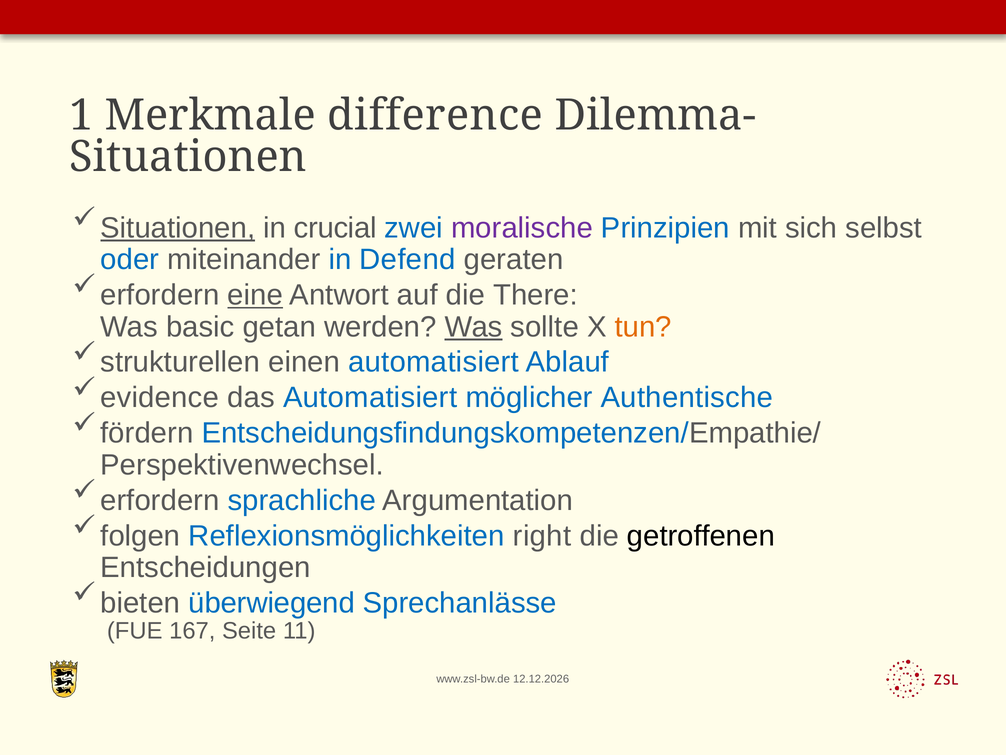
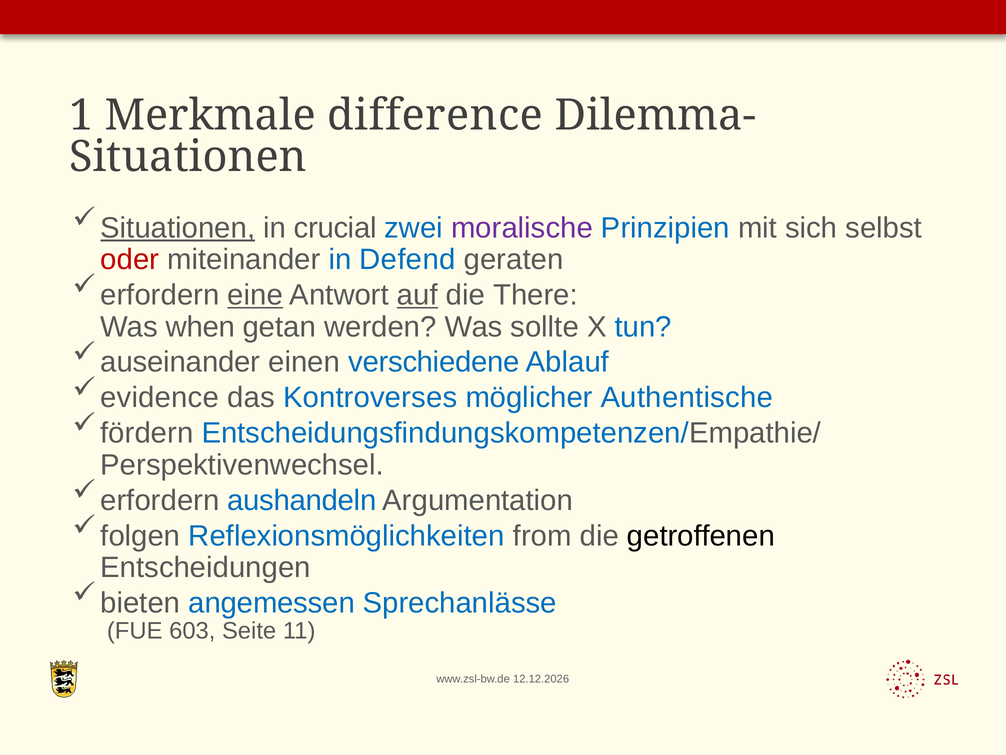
oder colour: blue -> red
auf underline: none -> present
basic: basic -> when
Was at (474, 327) underline: present -> none
tun colour: orange -> blue
strukturellen: strukturellen -> auseinander
einen automatisiert: automatisiert -> verschiedene
das Automatisiert: Automatisiert -> Kontroverses
sprachliche: sprachliche -> aushandeln
right: right -> from
überwiegend: überwiegend -> angemessen
167: 167 -> 603
